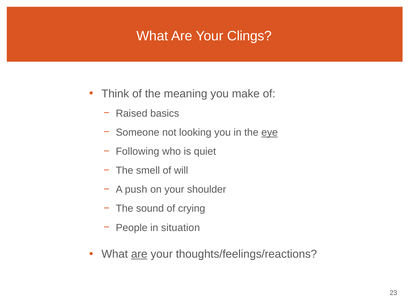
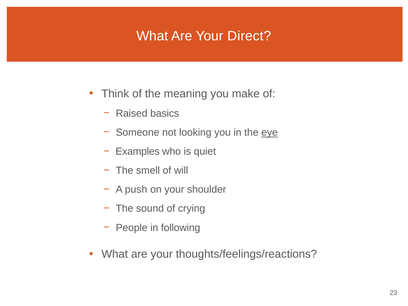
Clings: Clings -> Direct
Following: Following -> Examples
situation: situation -> following
are at (139, 254) underline: present -> none
